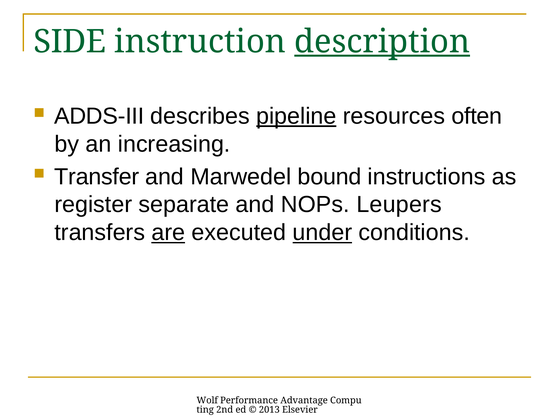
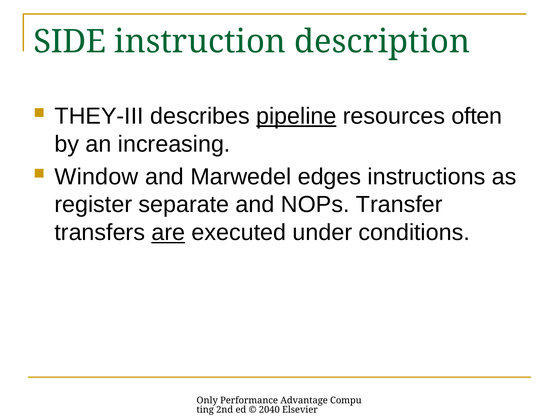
description underline: present -> none
ADDS-III: ADDS-III -> THEY-III
Transfer: Transfer -> Window
bound: bound -> edges
Leupers: Leupers -> Transfer
under underline: present -> none
Wolf: Wolf -> Only
2013: 2013 -> 2040
